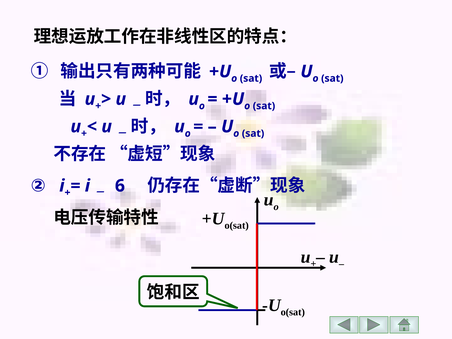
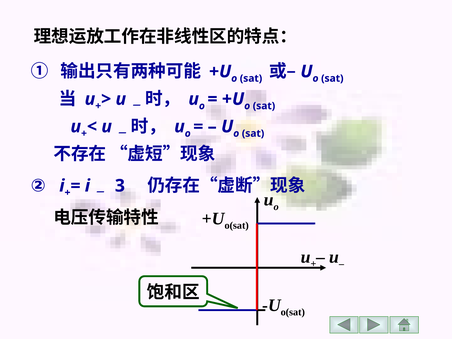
6: 6 -> 3
